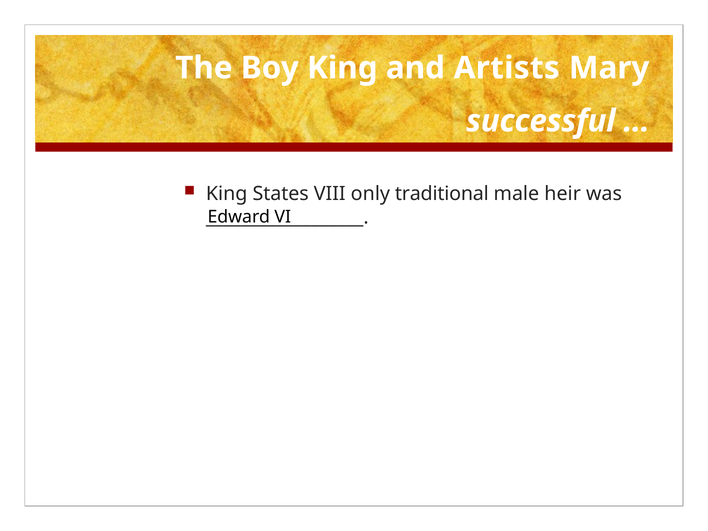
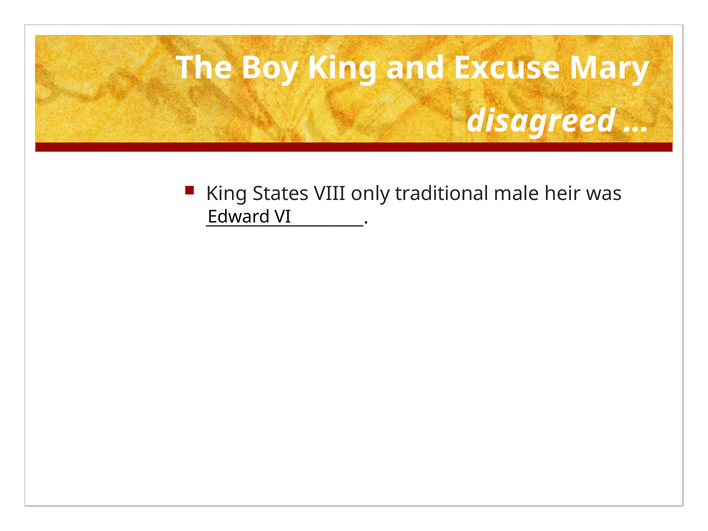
Artists: Artists -> Excuse
successful: successful -> disagreed
